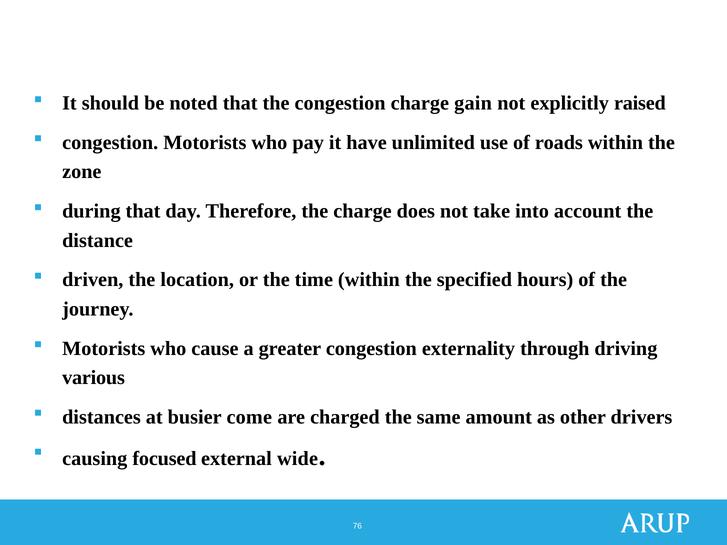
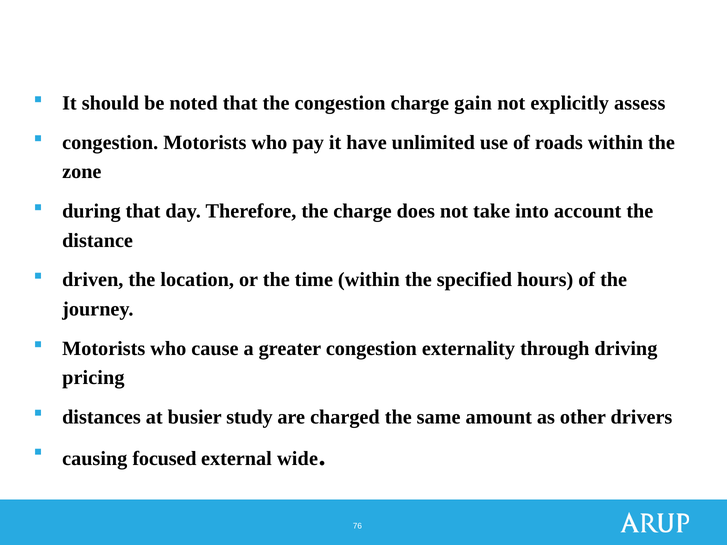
raised: raised -> assess
various: various -> pricing
come: come -> study
